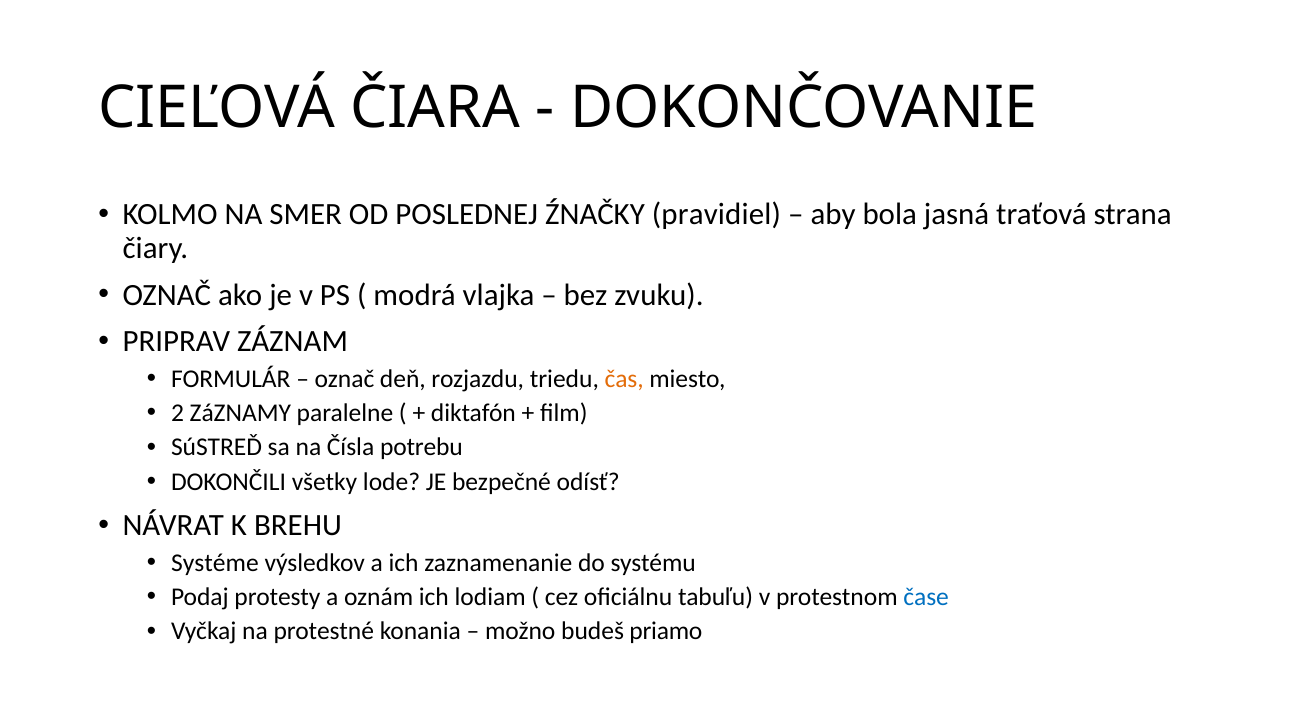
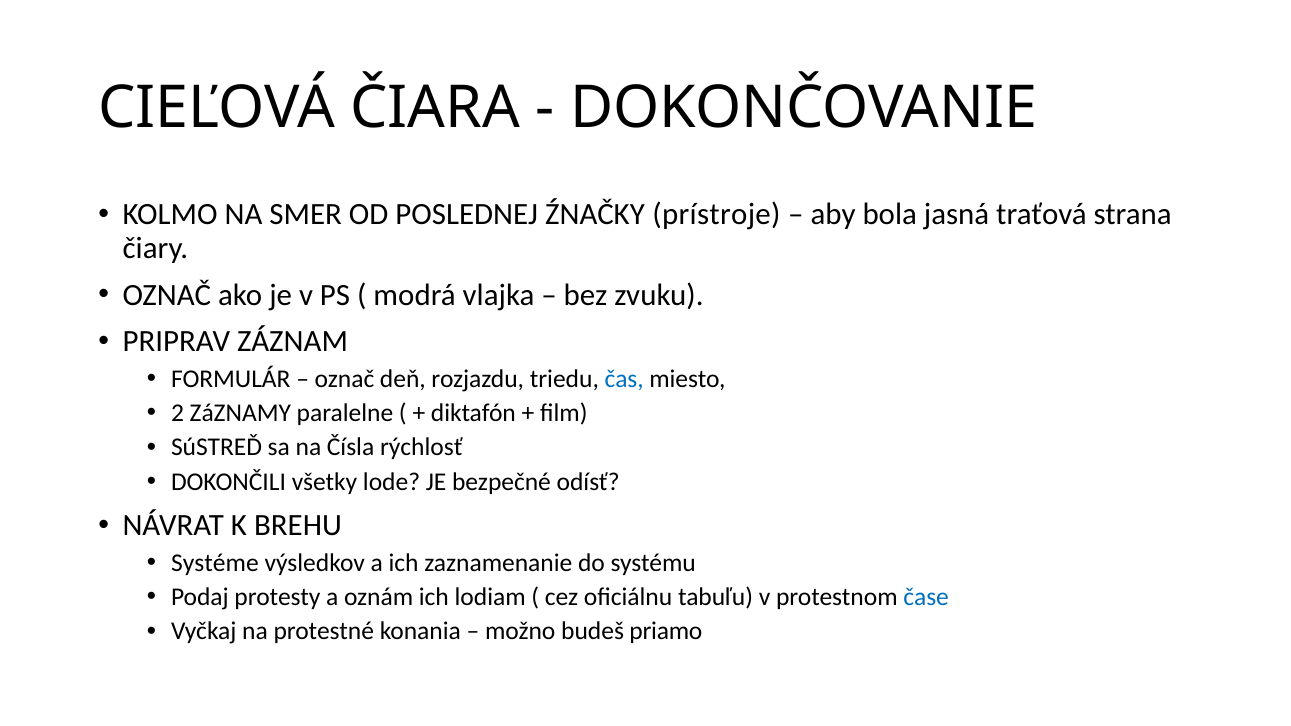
pravidiel: pravidiel -> prístroje
čas colour: orange -> blue
potrebu: potrebu -> rýchlosť
